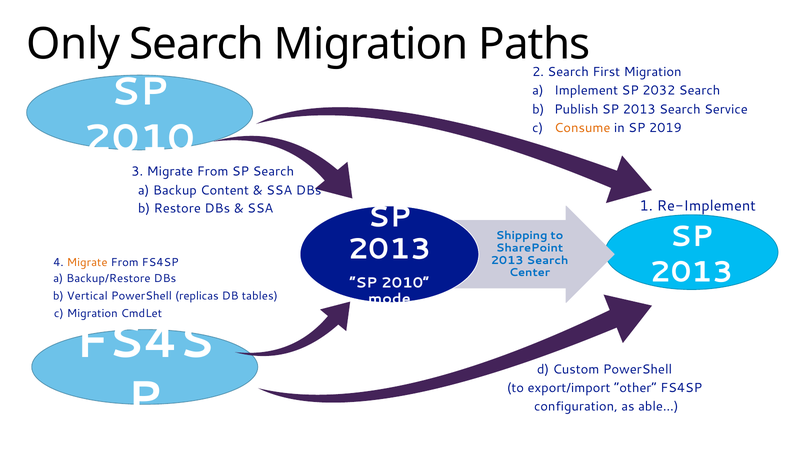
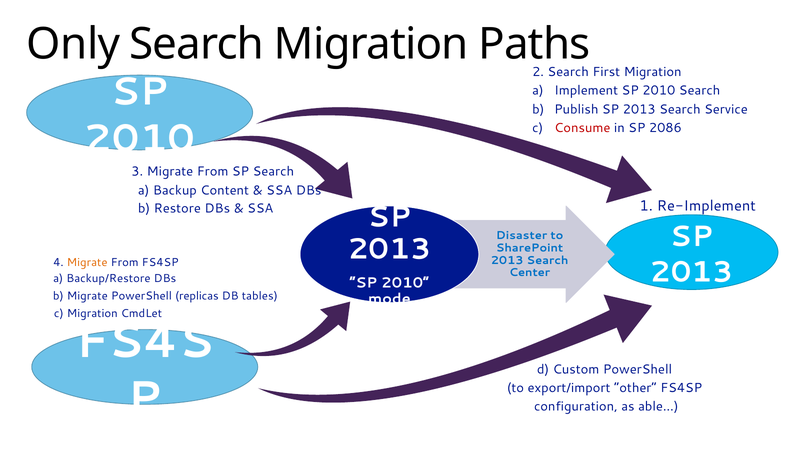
Implement SP 2032: 2032 -> 2010
Consume colour: orange -> red
2019: 2019 -> 2086
Shipping: Shipping -> Disaster
b Vertical: Vertical -> Migrate
